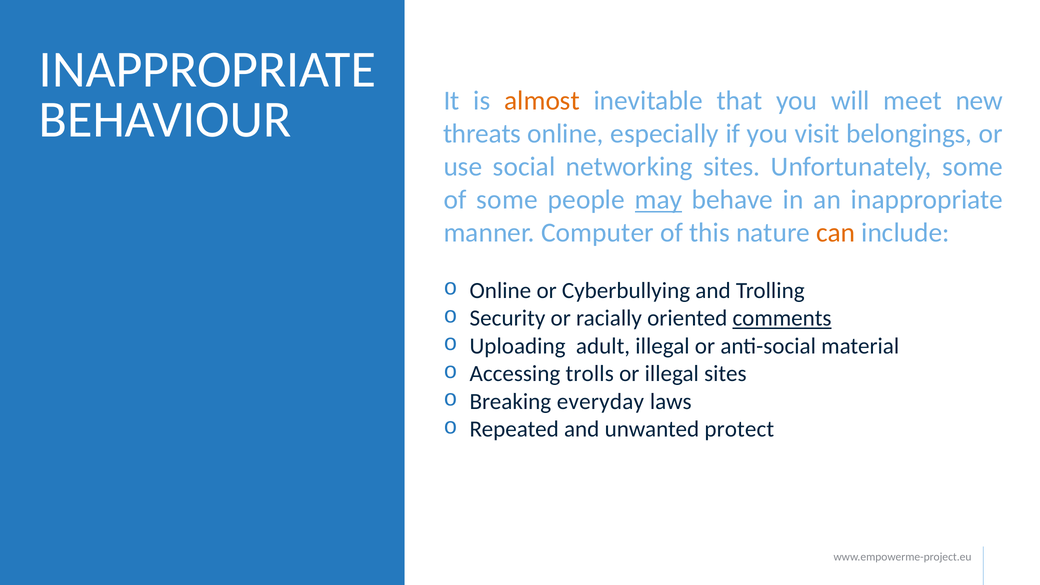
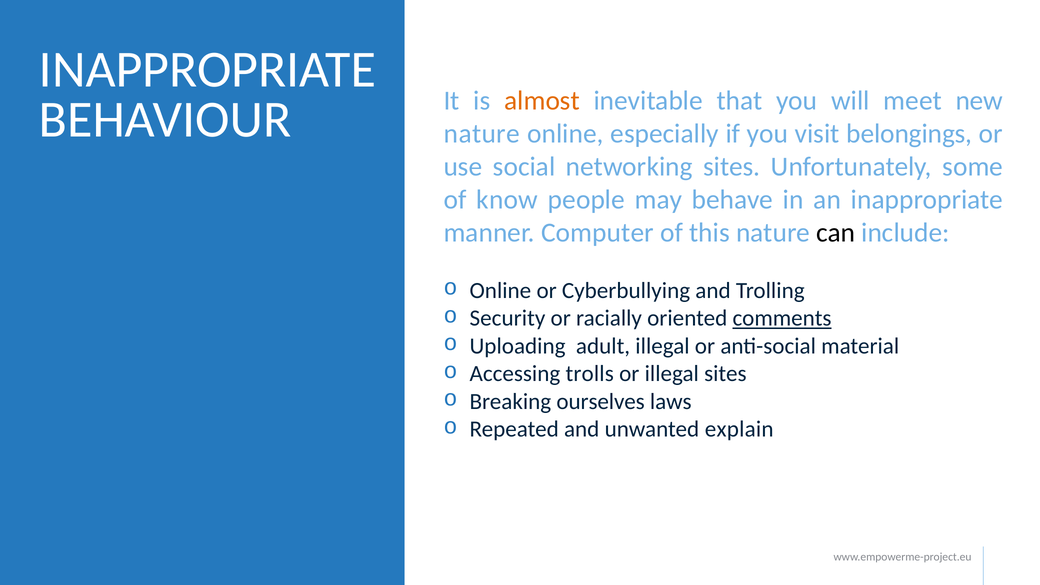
threats at (482, 134): threats -> nature
of some: some -> know
may underline: present -> none
can colour: orange -> black
everyday: everyday -> ourselves
protect: protect -> explain
